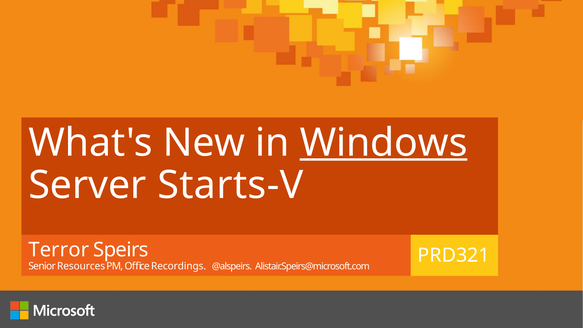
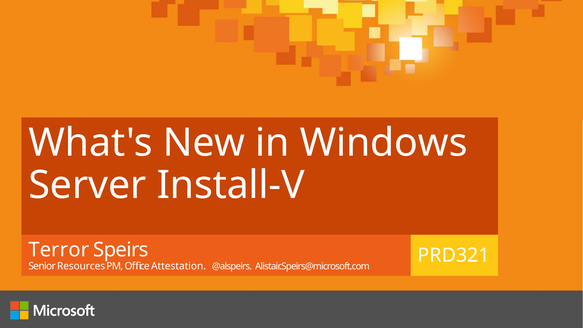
Windows underline: present -> none
Starts-V: Starts-V -> Install-V
Recordings: Recordings -> Attestation
